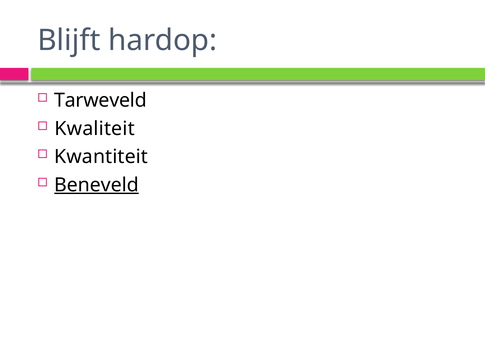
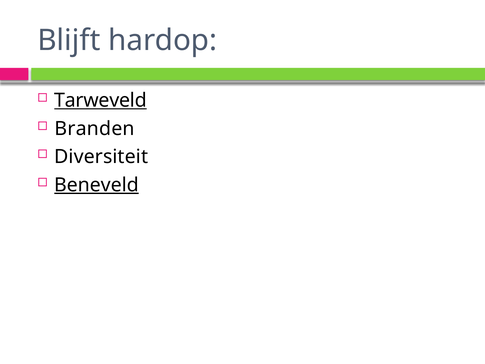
Tarweveld underline: none -> present
Kwaliteit: Kwaliteit -> Branden
Kwantiteit: Kwantiteit -> Diversiteit
